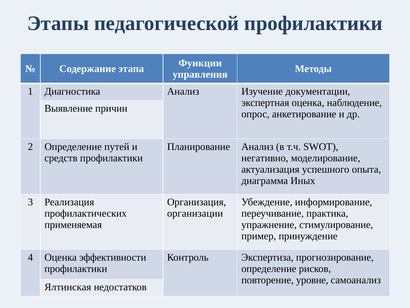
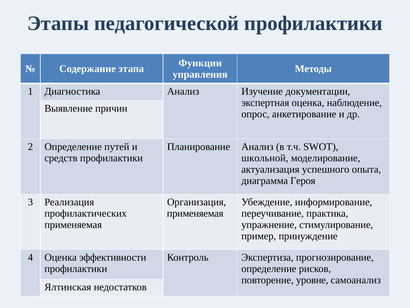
негативно: негативно -> школьной
Иных: Иных -> Героя
организации at (195, 213): организации -> применяемая
